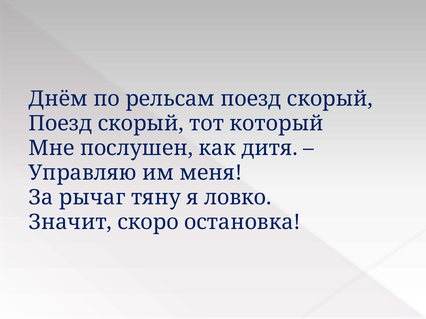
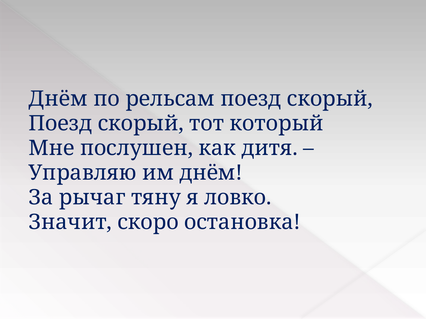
им меня: меня -> днём
